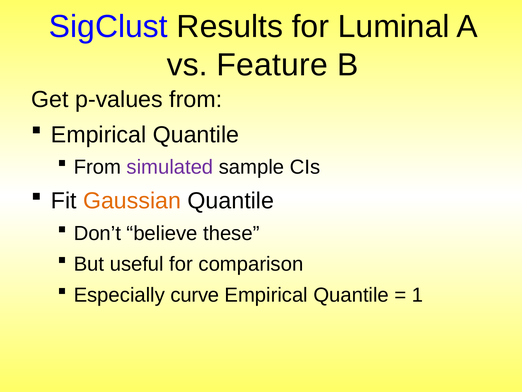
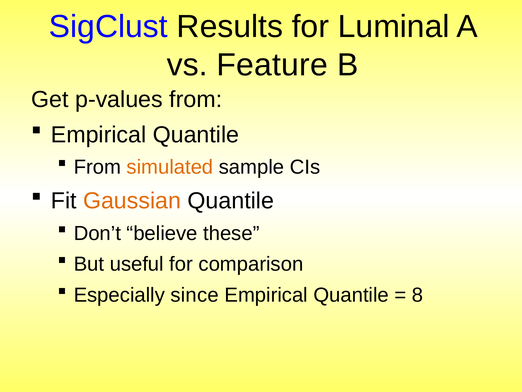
simulated colour: purple -> orange
curve: curve -> since
1: 1 -> 8
